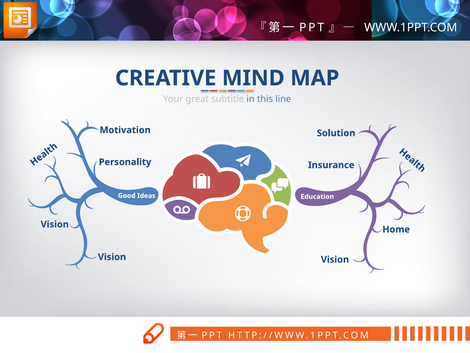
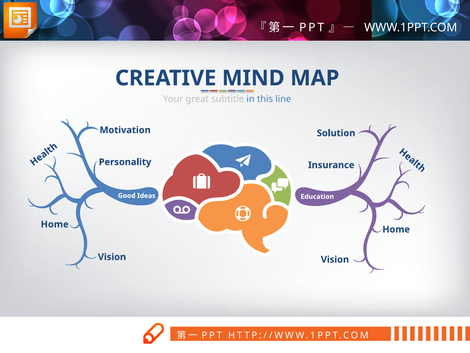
Vision at (55, 224): Vision -> Home
